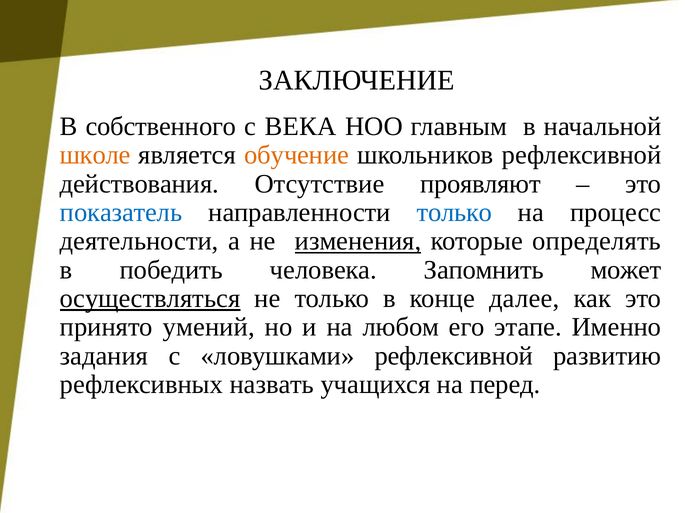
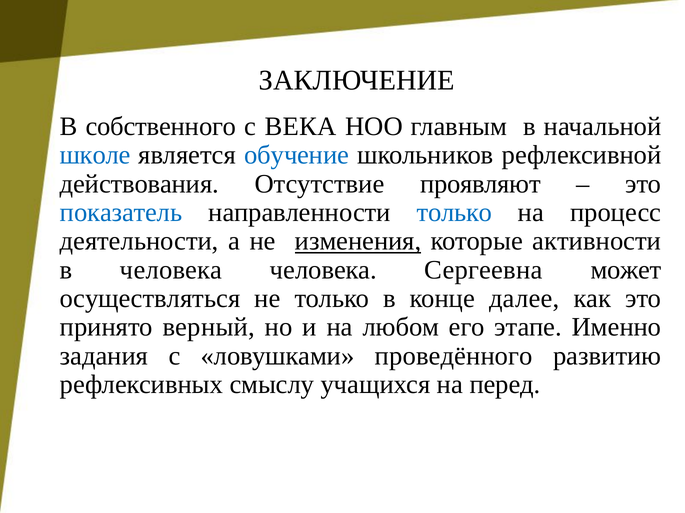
школе colour: orange -> blue
обучение colour: orange -> blue
определять: определять -> активности
в победить: победить -> человека
Запомнить: Запомнить -> Сергеевна
осуществляться underline: present -> none
умений: умений -> верный
ловушками рефлексивной: рефлексивной -> проведённого
назвать: назвать -> смыслу
